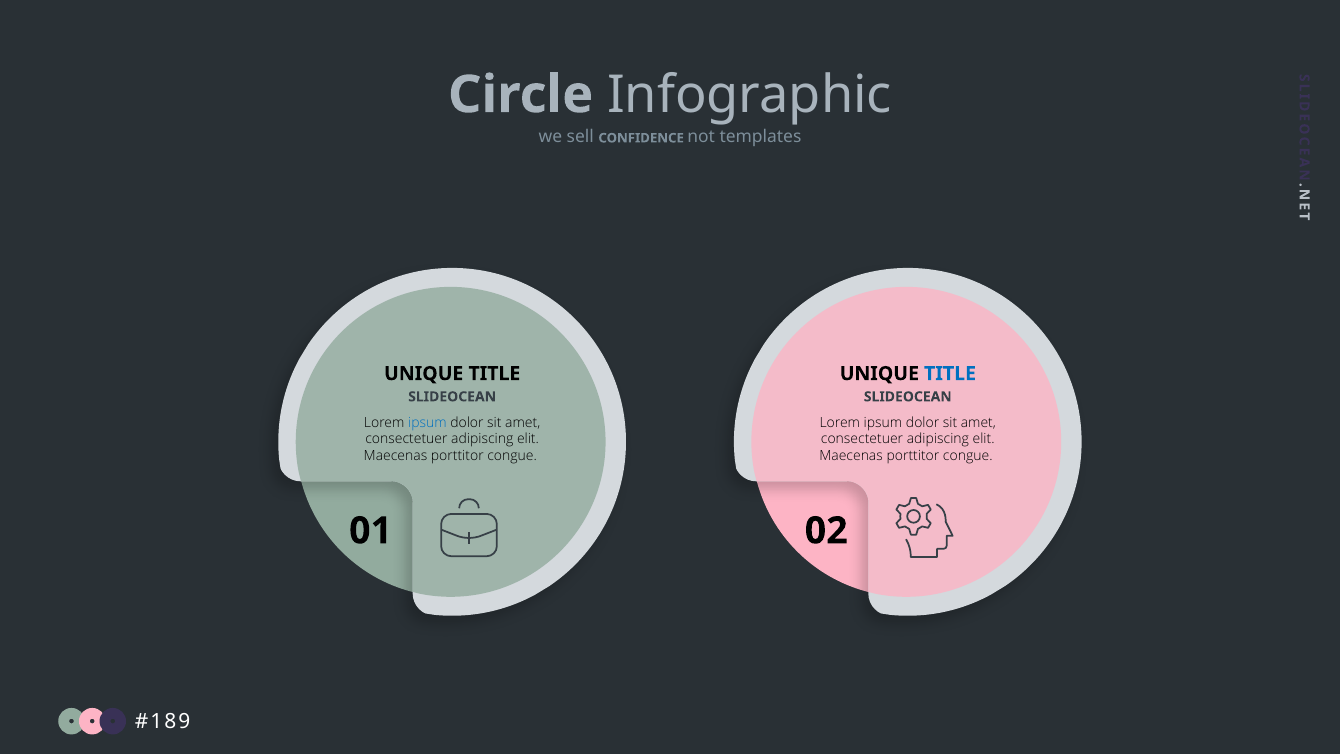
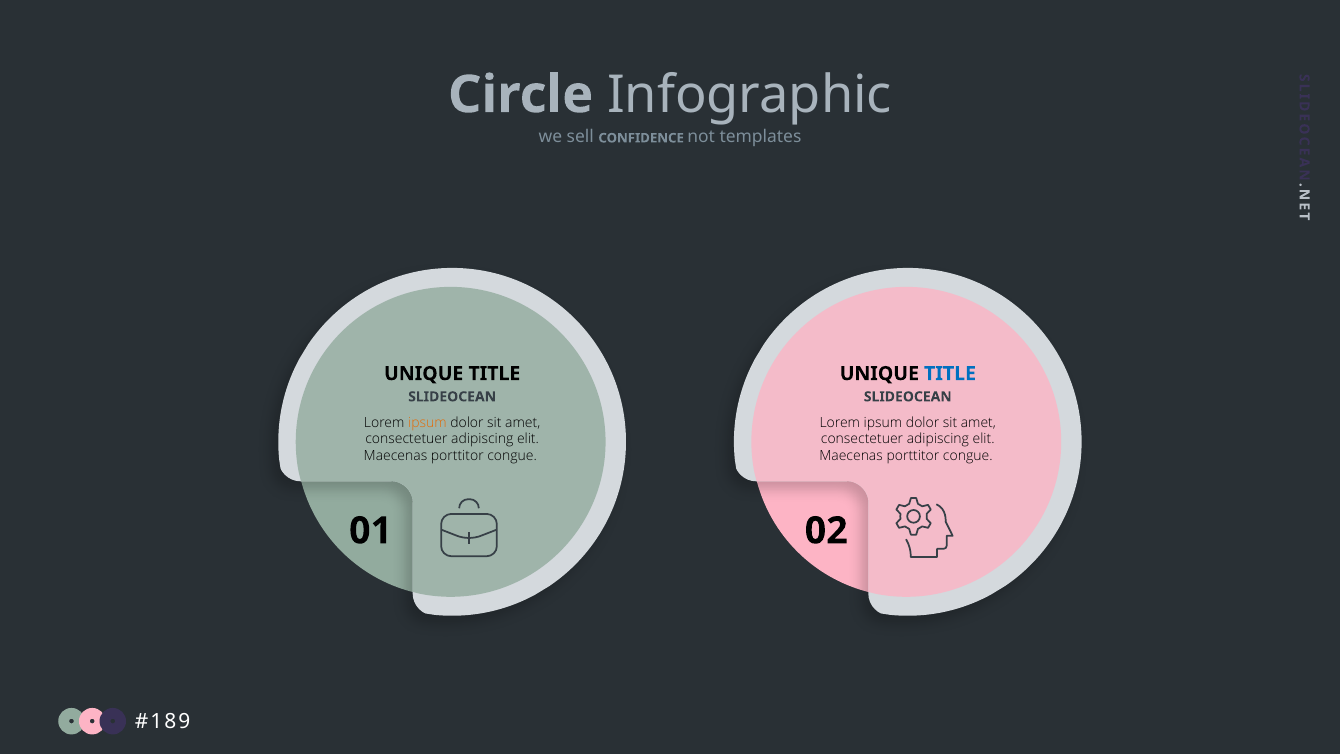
ipsum at (427, 422) colour: blue -> orange
